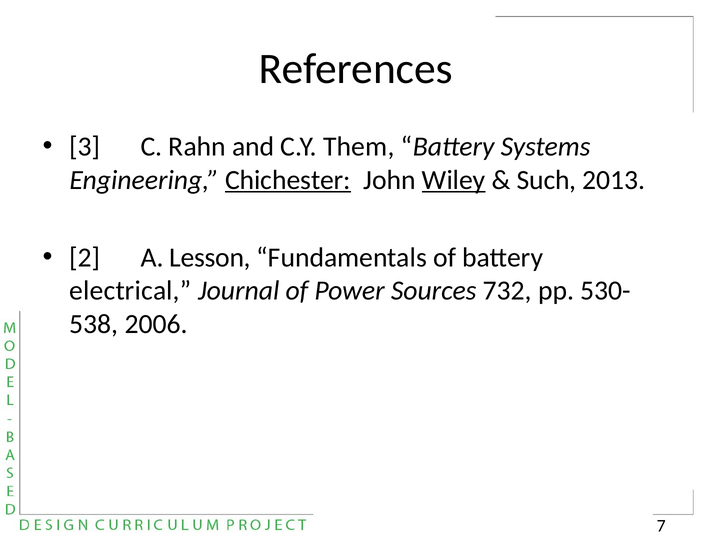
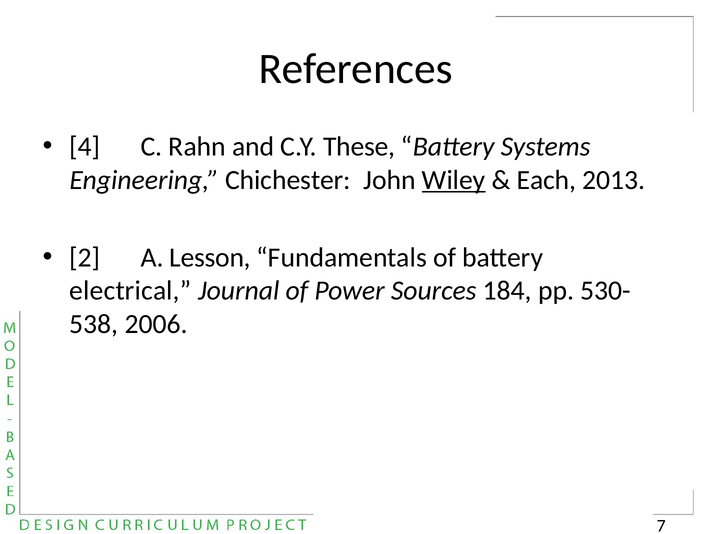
3: 3 -> 4
Them: Them -> These
Chichester underline: present -> none
Such: Such -> Each
732: 732 -> 184
